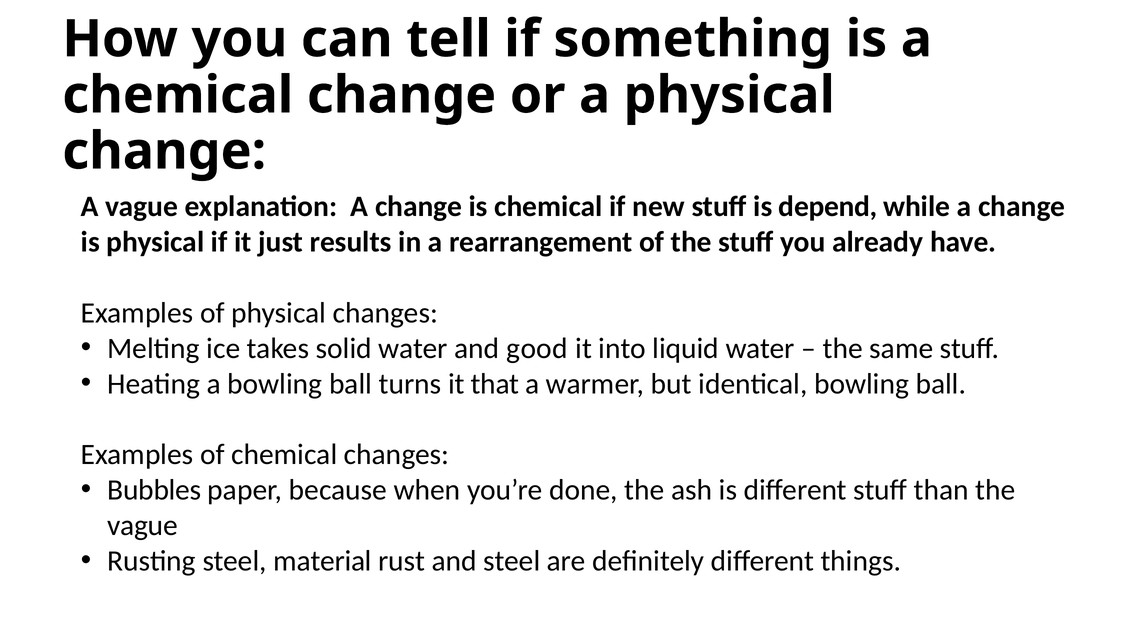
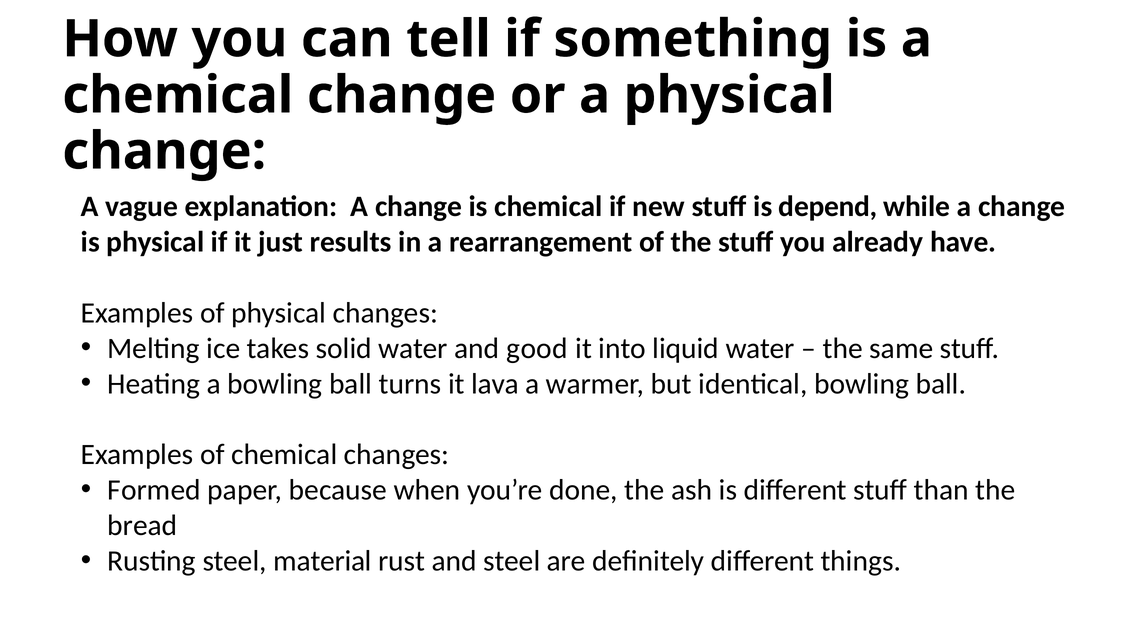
that: that -> lava
Bubbles: Bubbles -> Formed
vague at (143, 525): vague -> bread
